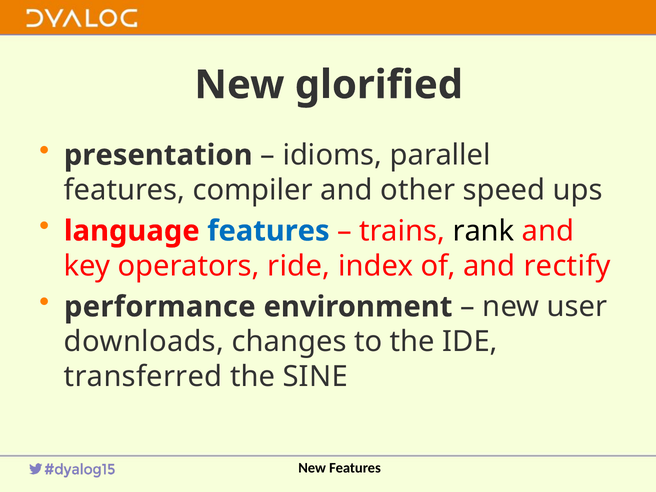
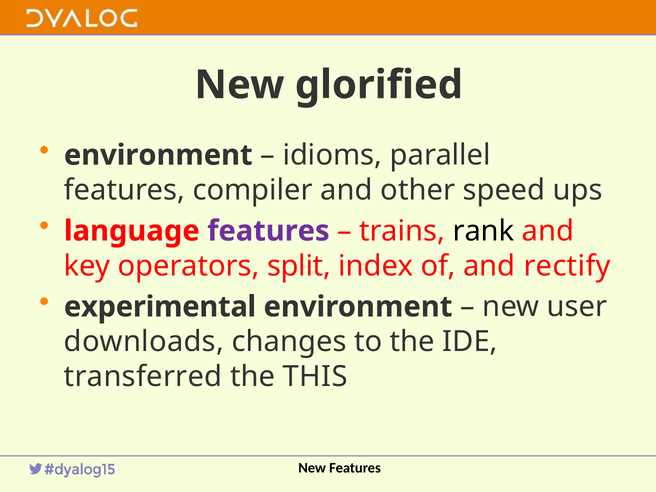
presentation at (158, 155): presentation -> environment
features at (268, 231) colour: blue -> purple
ride: ride -> split
performance: performance -> experimental
SINE: SINE -> THIS
